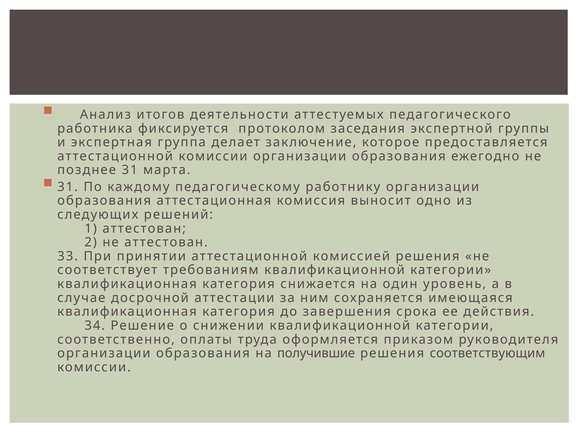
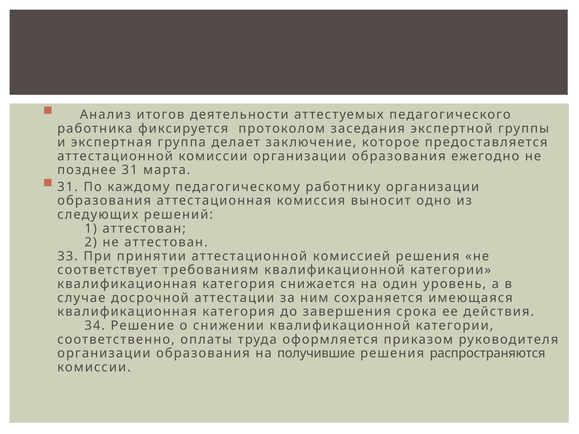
соответствующим: соответствующим -> распространяются
